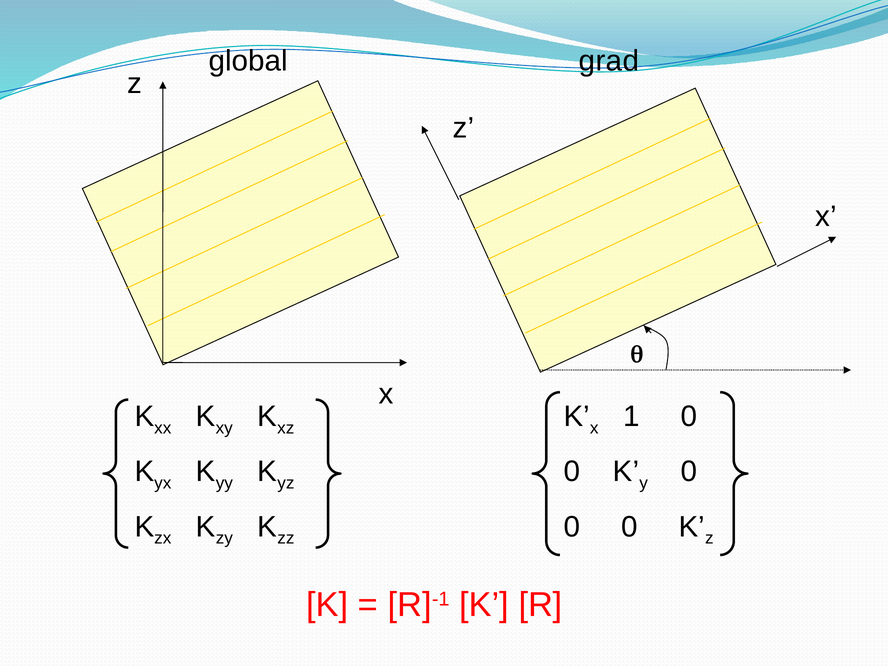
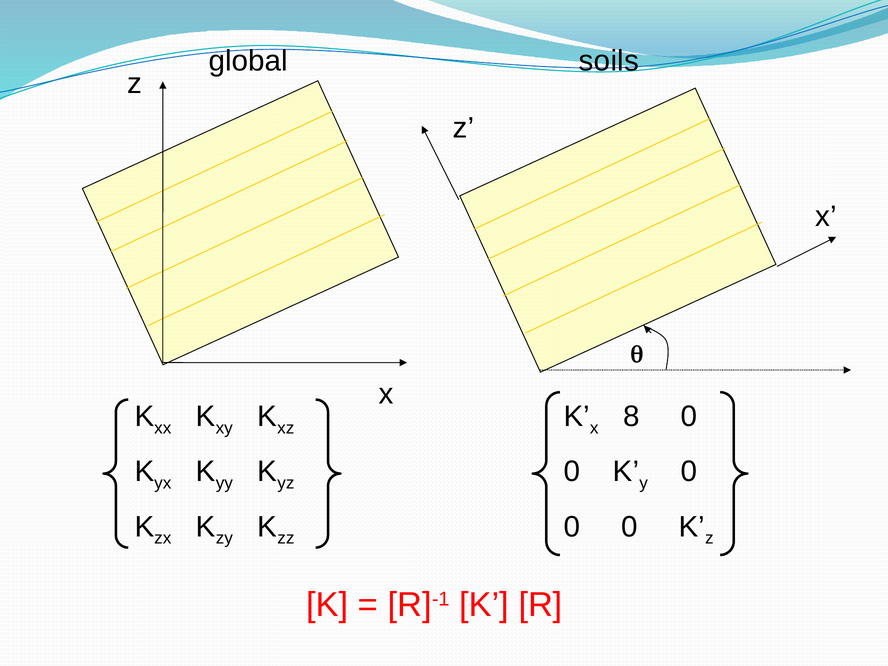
grad: grad -> soils
1: 1 -> 8
